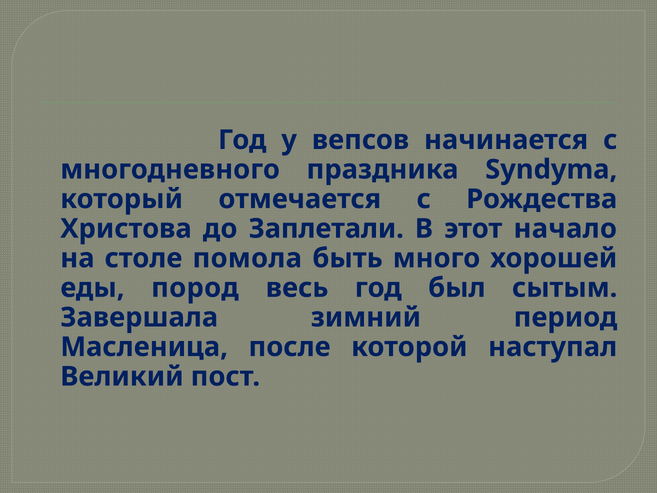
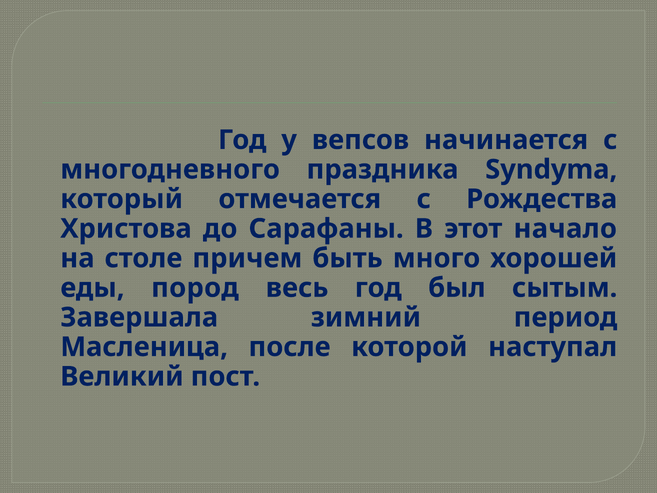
Заплетали: Заплетали -> Сарафаны
помола: помола -> причем
